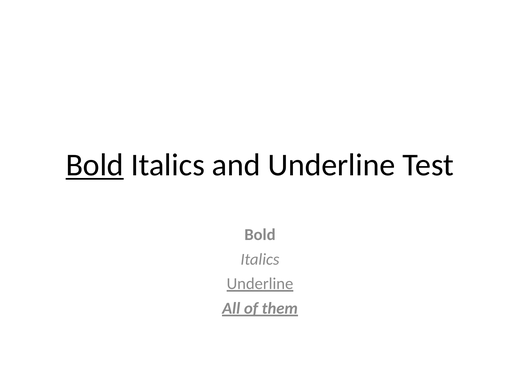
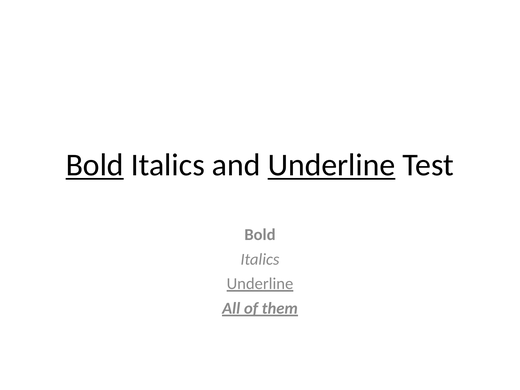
Underline at (331, 165) underline: none -> present
